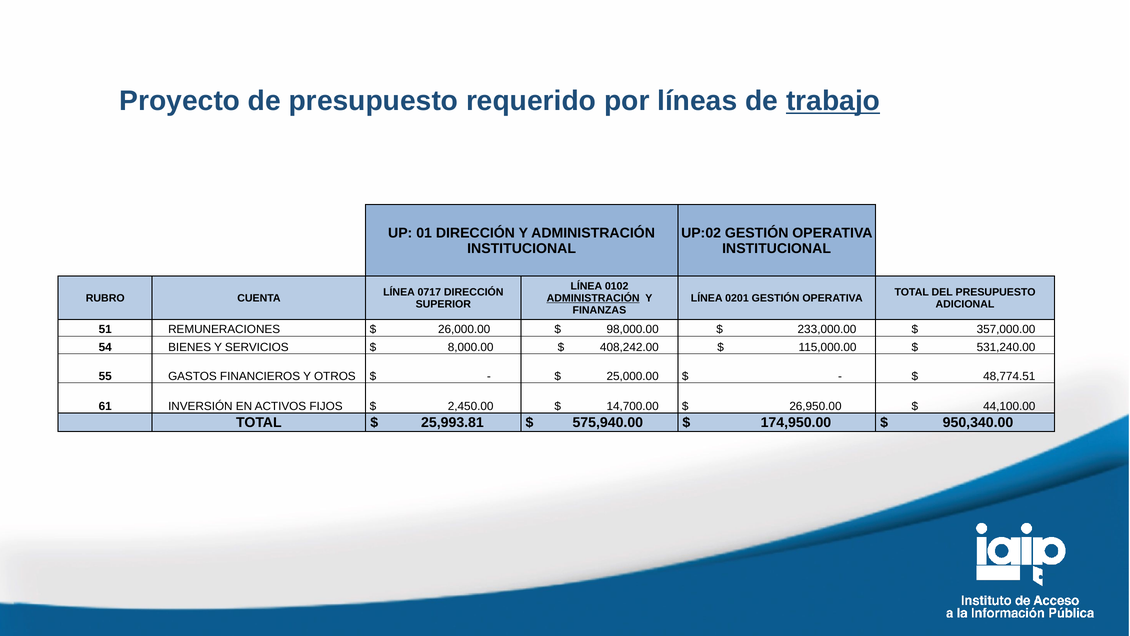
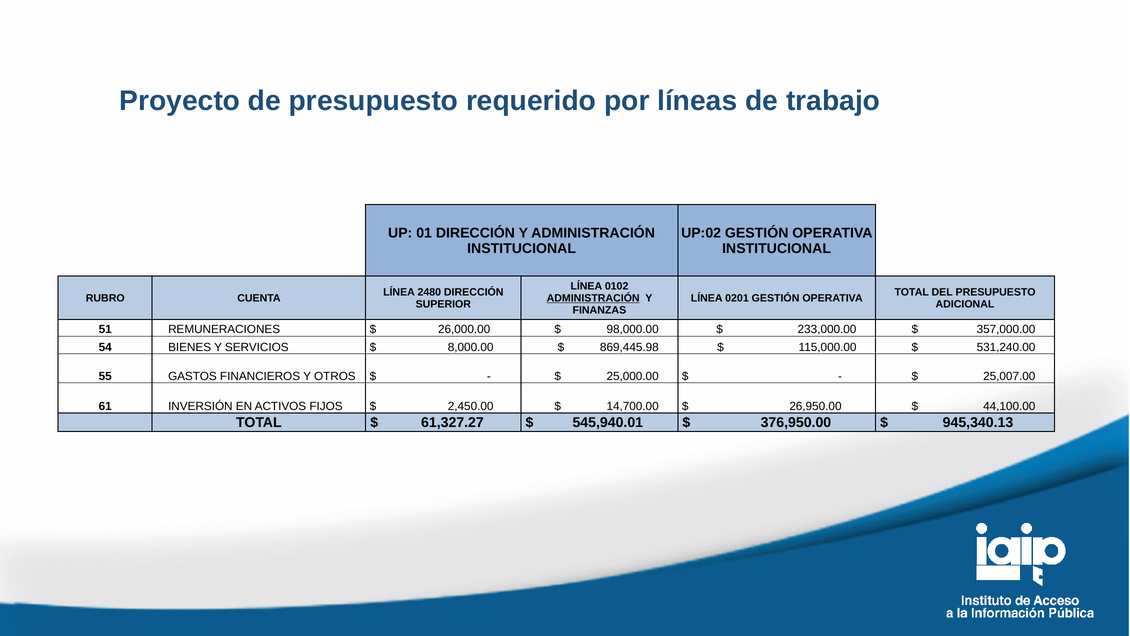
trabajo underline: present -> none
0717: 0717 -> 2480
408,242.00: 408,242.00 -> 869,445.98
48,774.51: 48,774.51 -> 25,007.00
25,993.81: 25,993.81 -> 61,327.27
575,940.00: 575,940.00 -> 545,940.01
174,950.00: 174,950.00 -> 376,950.00
950,340.00: 950,340.00 -> 945,340.13
